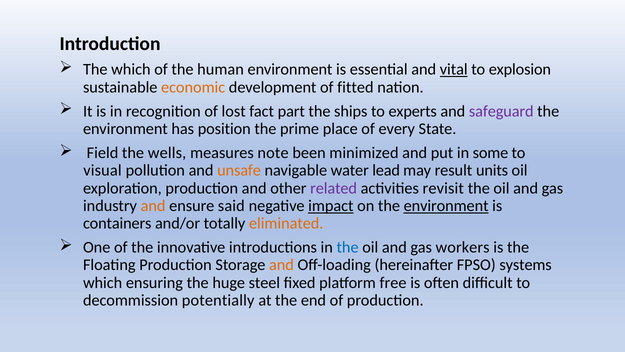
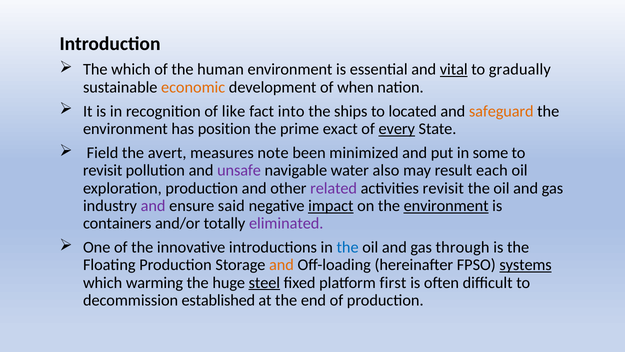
explosion: explosion -> gradually
fitted: fitted -> when
lost: lost -> like
part: part -> into
experts: experts -> located
safeguard colour: purple -> orange
place: place -> exact
every underline: none -> present
wells: wells -> avert
visual at (102, 170): visual -> revisit
unsafe colour: orange -> purple
lead: lead -> also
units: units -> each
and at (153, 206) colour: orange -> purple
eliminated colour: orange -> purple
workers: workers -> through
systems underline: none -> present
ensuring: ensuring -> warming
steel underline: none -> present
free: free -> first
potentially: potentially -> established
